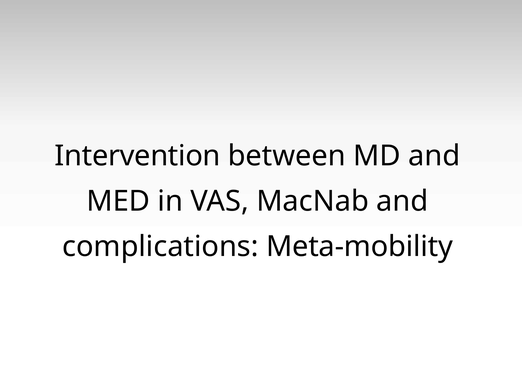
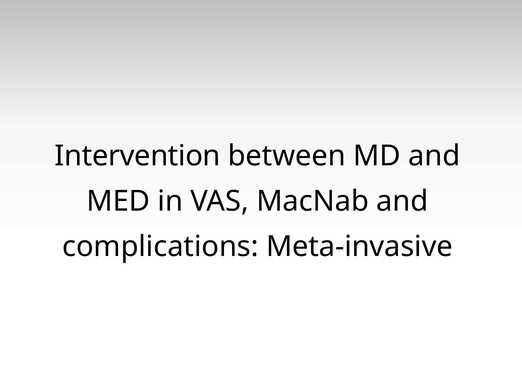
Meta-mobility: Meta-mobility -> Meta-invasive
